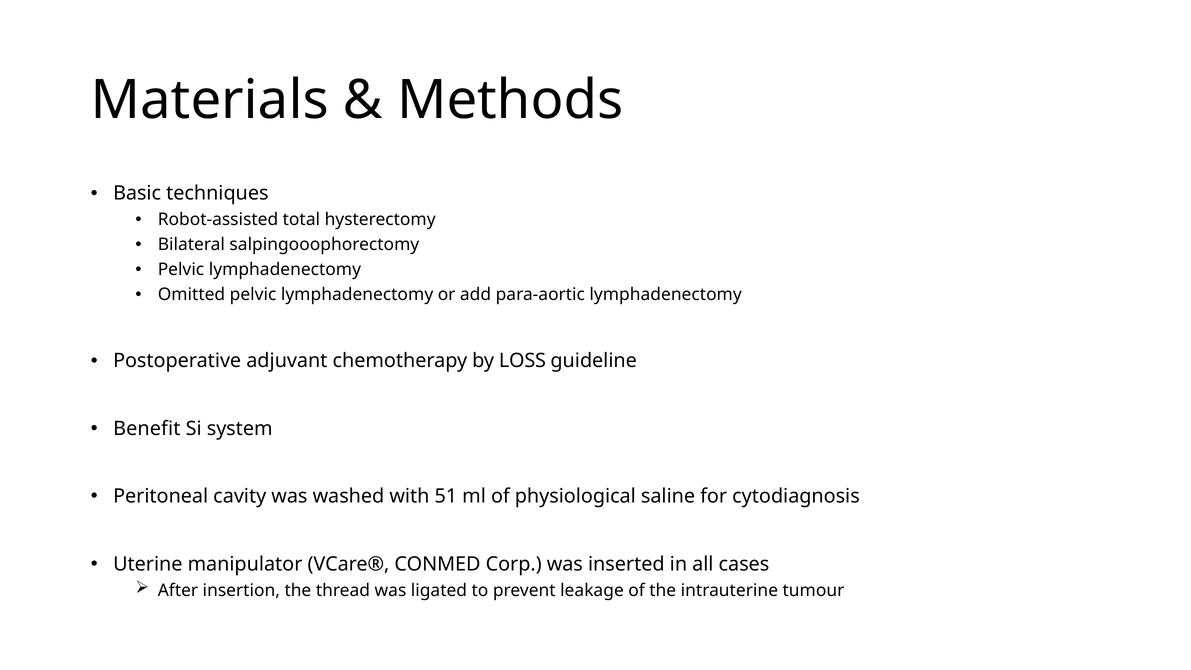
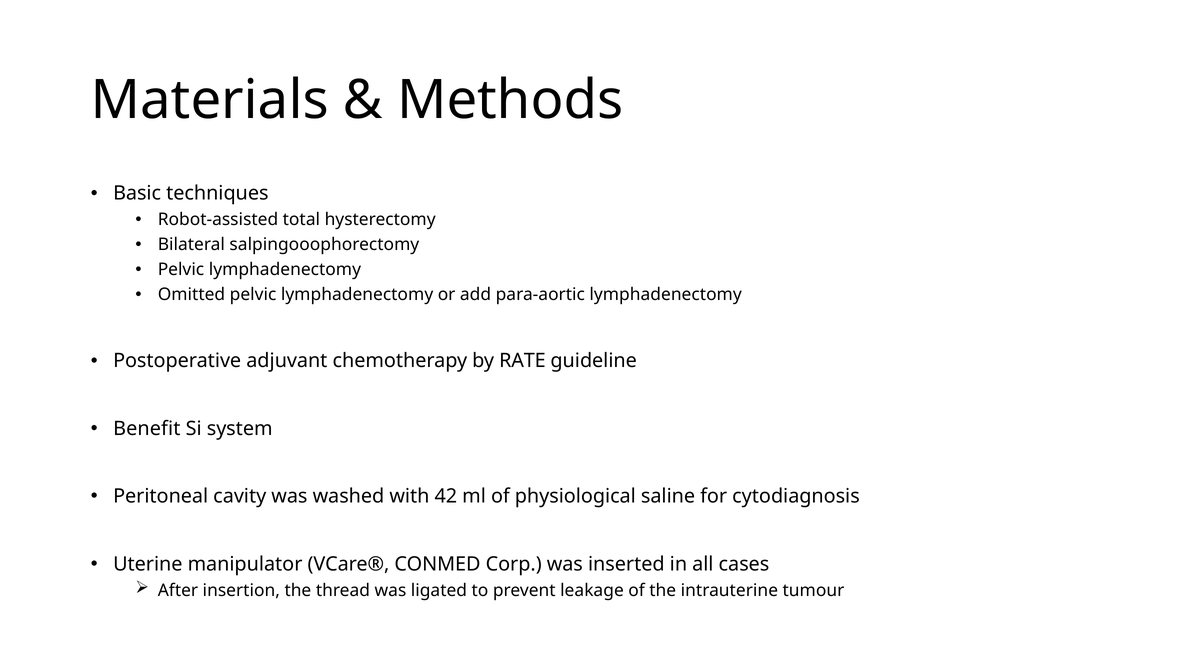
LOSS: LOSS -> RATE
51: 51 -> 42
